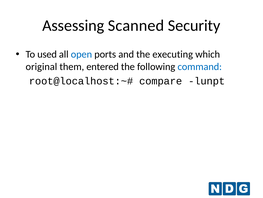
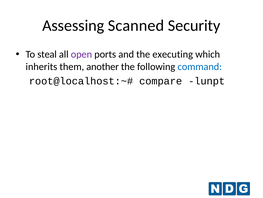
used: used -> steal
open colour: blue -> purple
original: original -> inherits
entered: entered -> another
